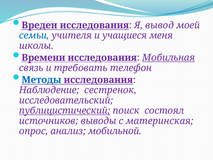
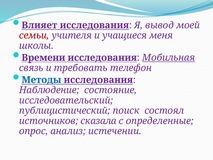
Вреден: Вреден -> Влияет
семьи colour: blue -> red
сестренок: сестренок -> состояние
публицистический underline: present -> none
выводы: выводы -> сказала
материнская: материнская -> определенные
мобильной: мобильной -> истечении
